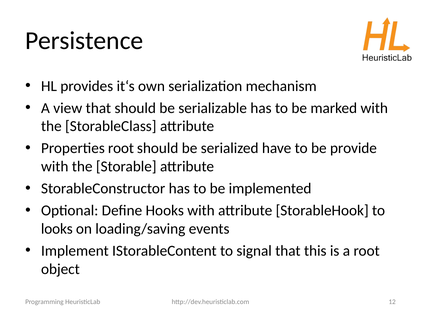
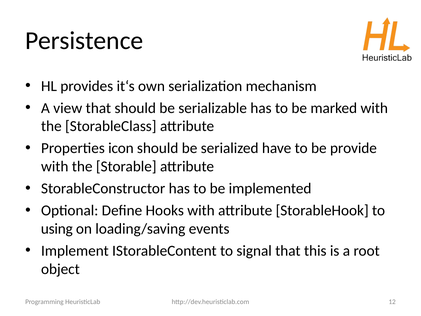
Properties root: root -> icon
looks: looks -> using
